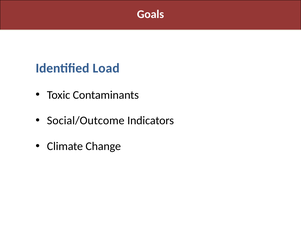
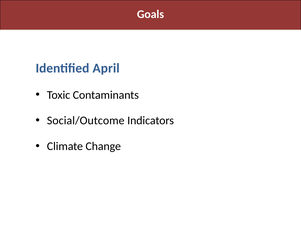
Load: Load -> April
